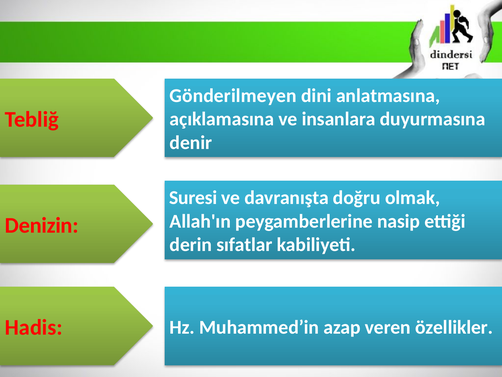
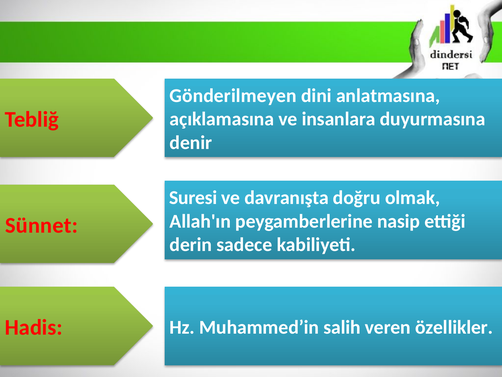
Denizin: Denizin -> Sünnet
sıfatlar: sıfatlar -> sadece
azap: azap -> salih
